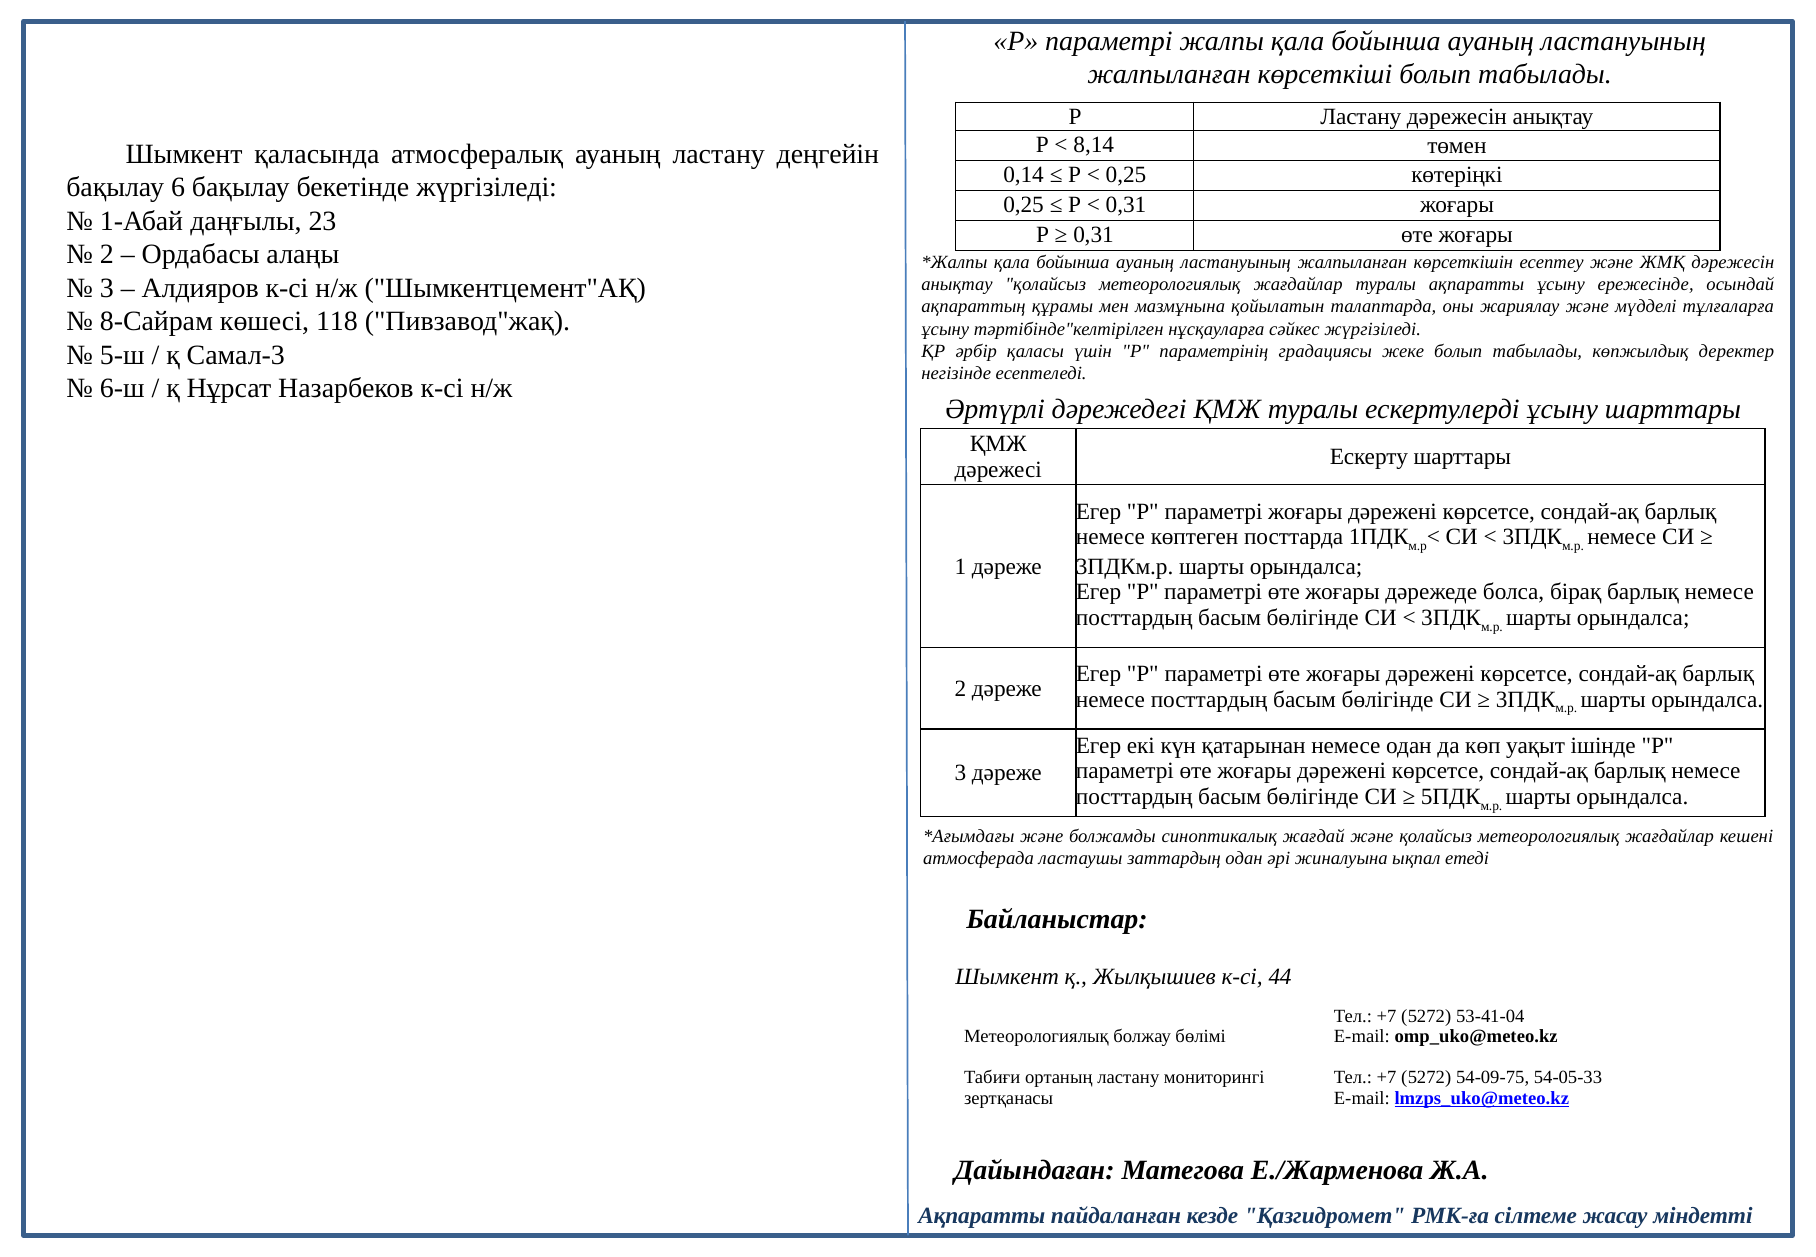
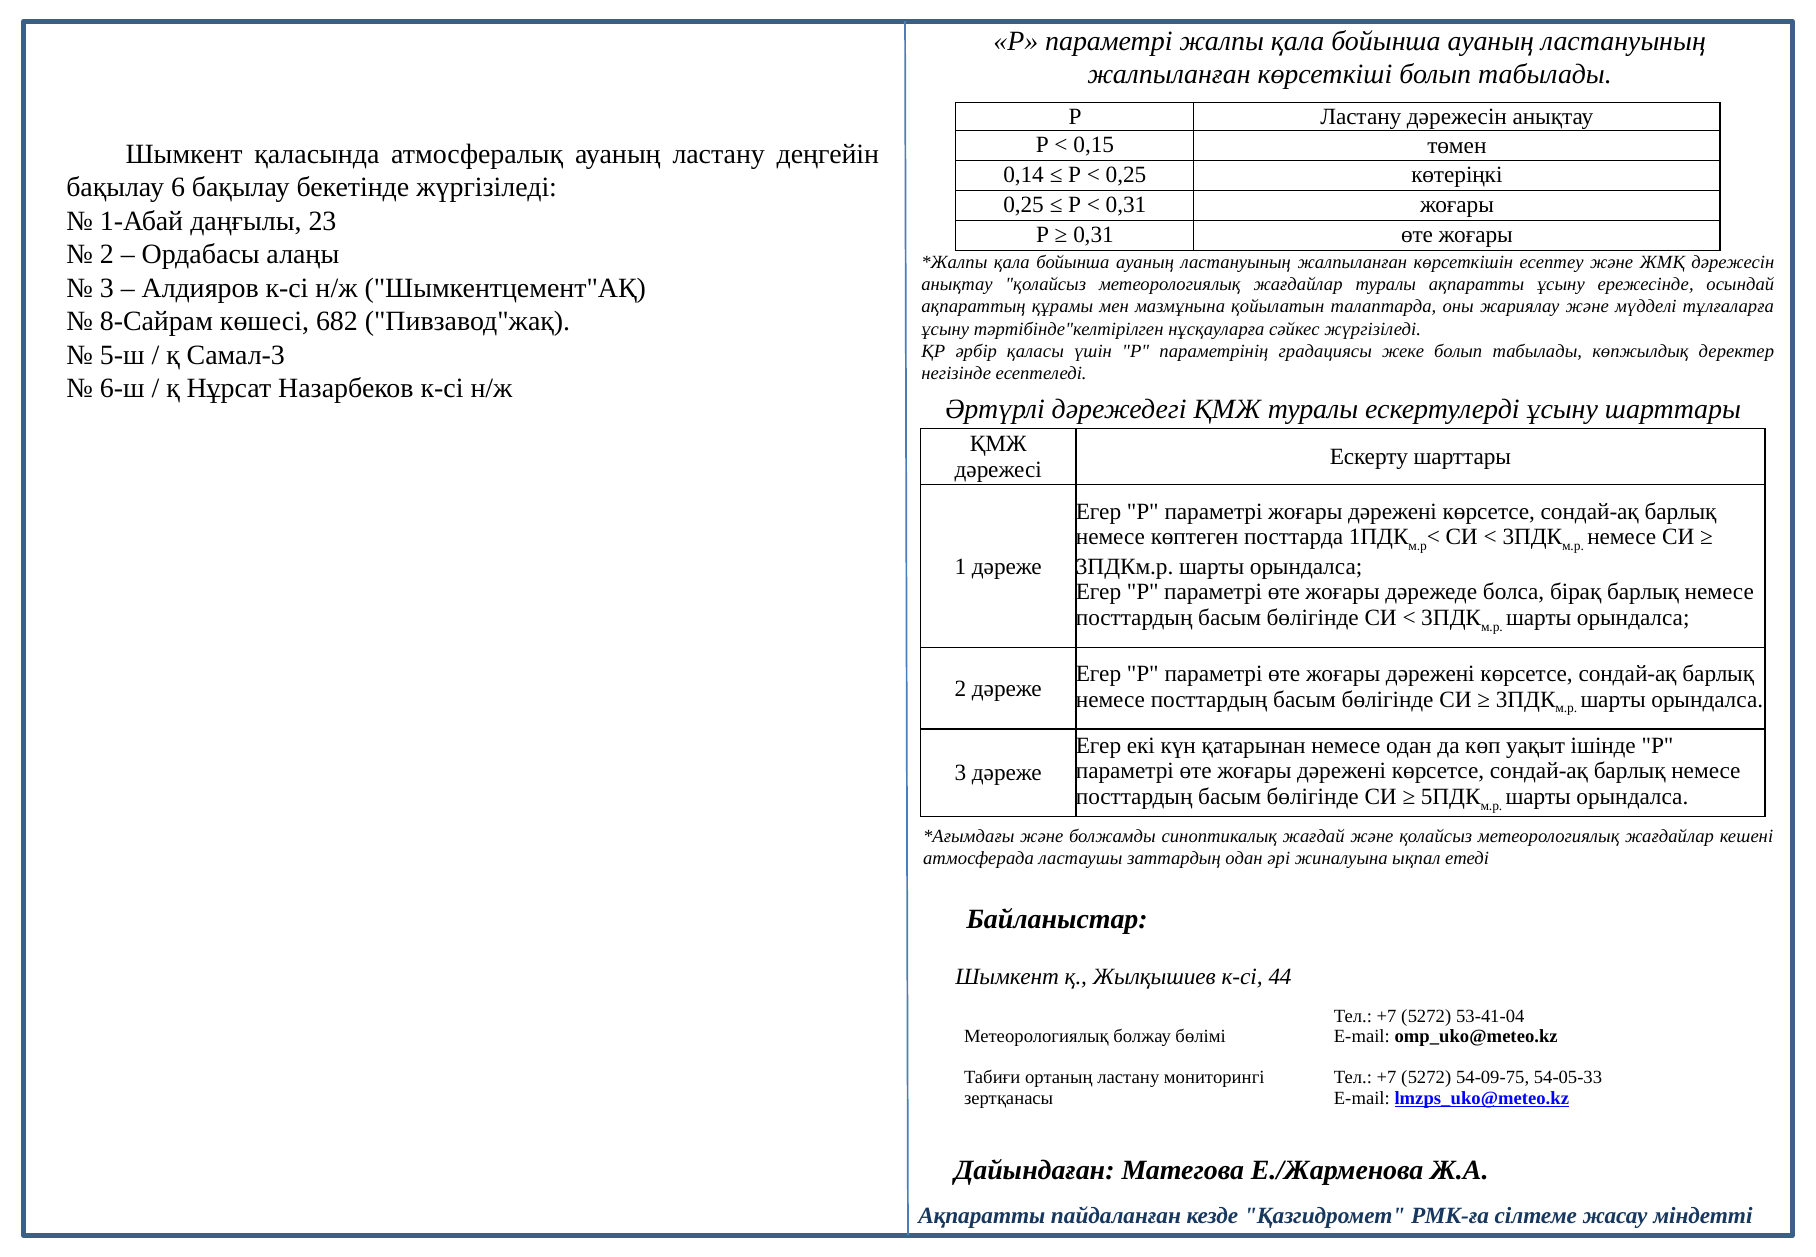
8,14: 8,14 -> 0,15
118: 118 -> 682
